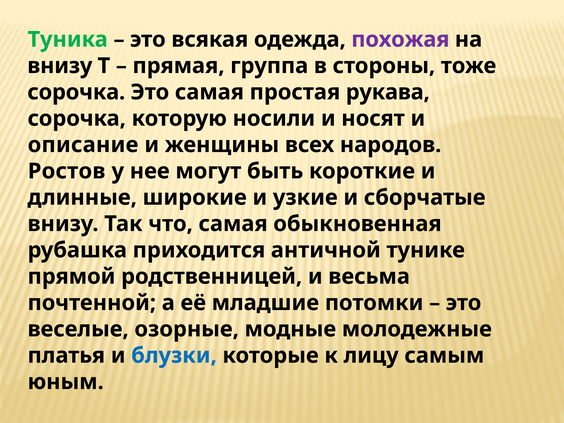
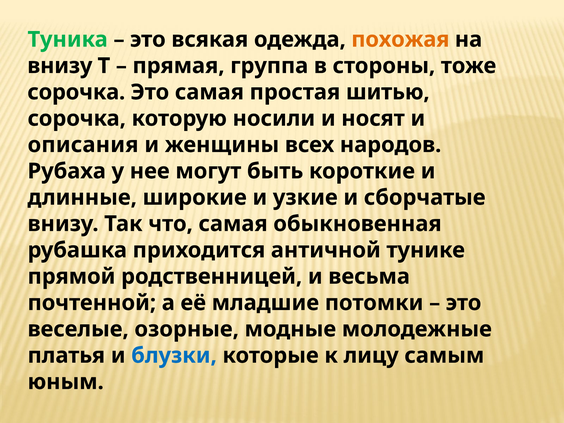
похожая colour: purple -> orange
рукава: рукава -> шитью
описание: описание -> описания
Ростов: Ростов -> Рубаха
